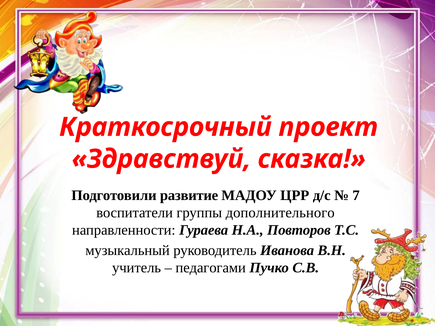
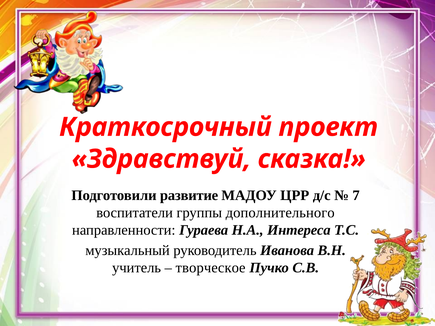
Повторов: Повторов -> Интереса
педагогами: педагогами -> творческое
